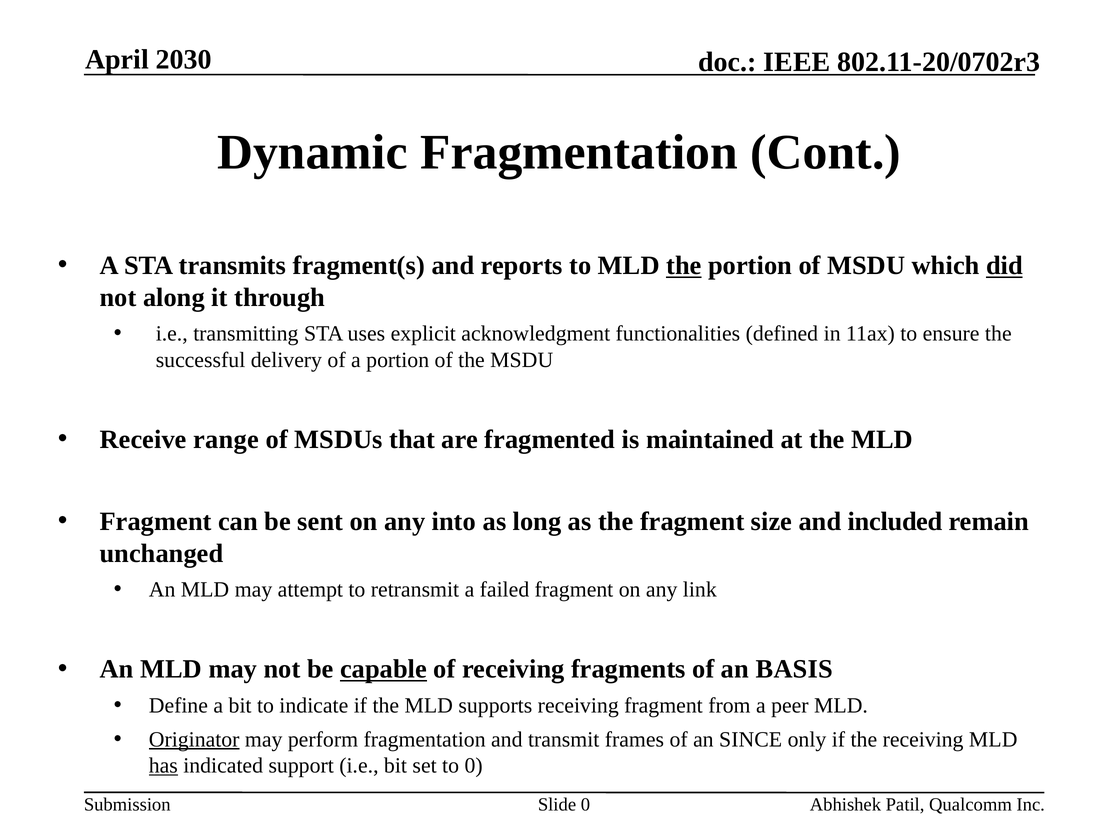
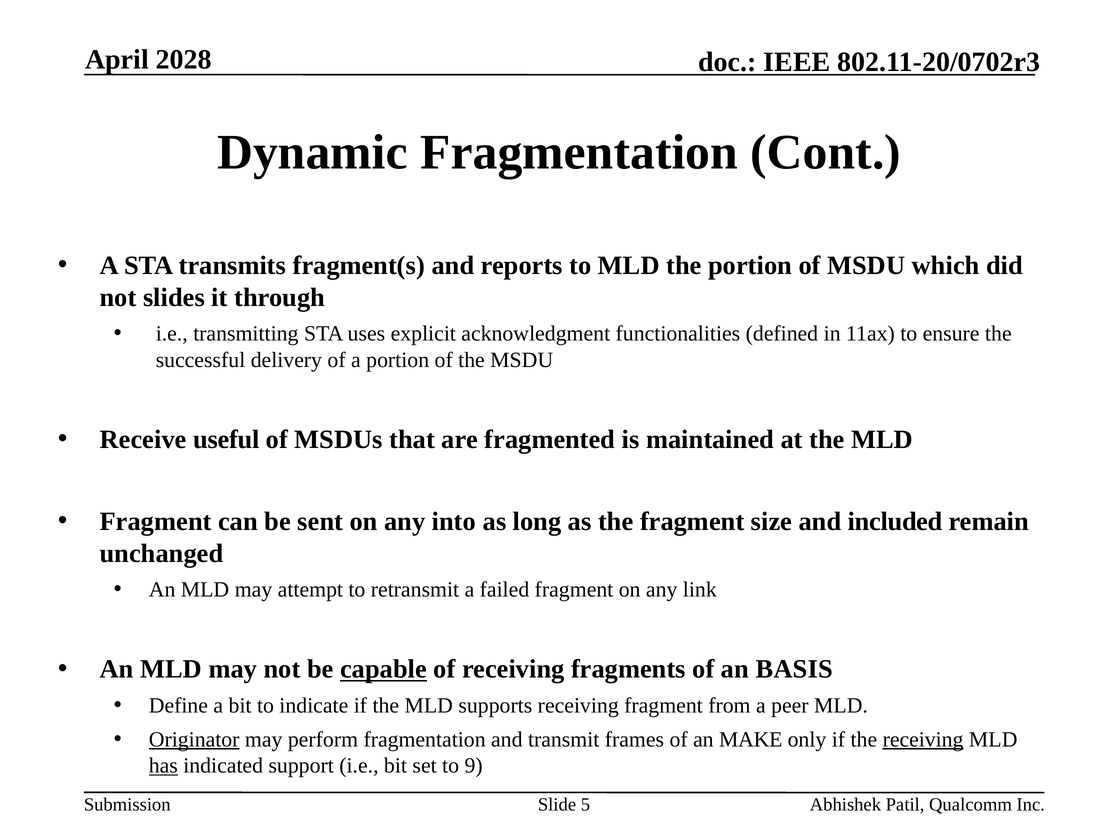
2030: 2030 -> 2028
the at (684, 266) underline: present -> none
did underline: present -> none
along: along -> slides
range: range -> useful
SINCE: SINCE -> MAKE
receiving at (923, 740) underline: none -> present
to 0: 0 -> 9
Slide 0: 0 -> 5
